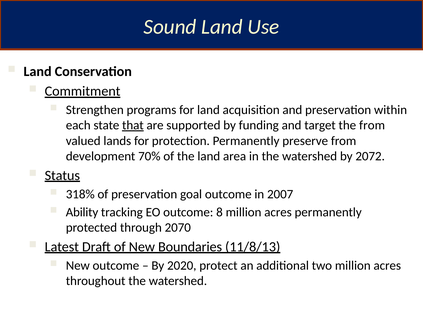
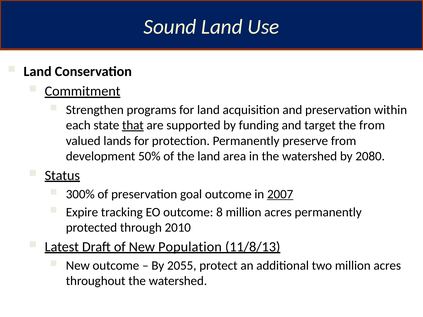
70%: 70% -> 50%
2072: 2072 -> 2080
318%: 318% -> 300%
2007 underline: none -> present
Ability: Ability -> Expire
2070: 2070 -> 2010
Boundaries: Boundaries -> Population
2020: 2020 -> 2055
